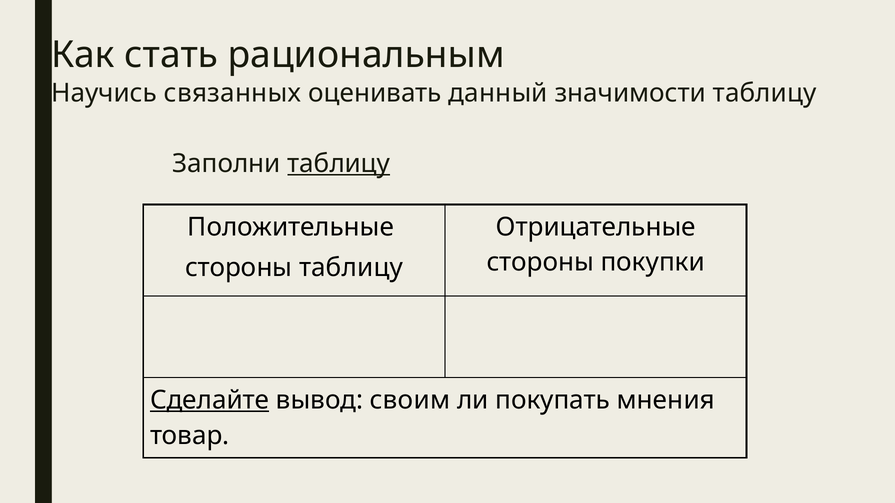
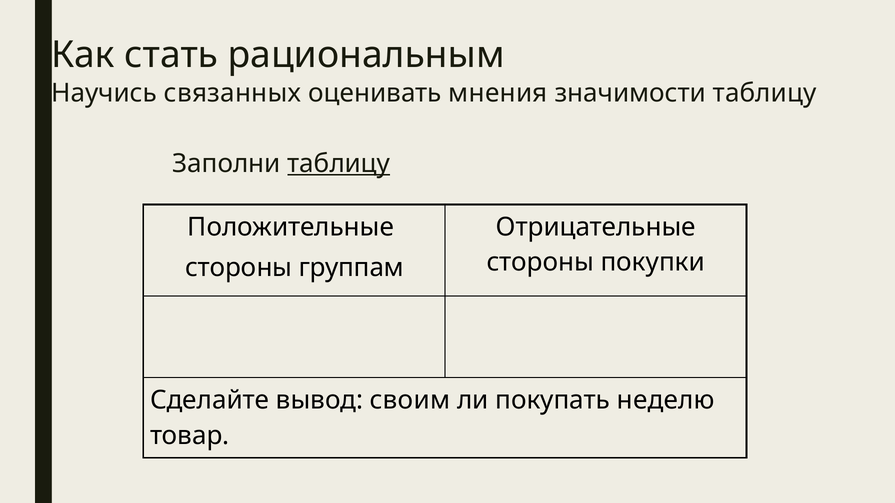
данный: данный -> мнения
стороны таблицу: таблицу -> группам
Сделайте underline: present -> none
мнения: мнения -> неделю
